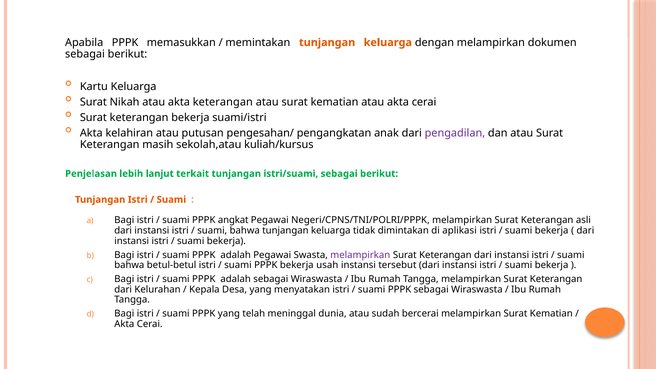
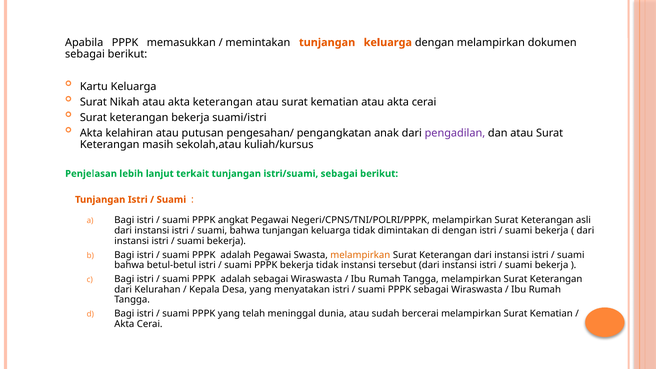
di aplikasi: aplikasi -> dengan
melampirkan at (360, 255) colour: purple -> orange
bekerja usah: usah -> tidak
